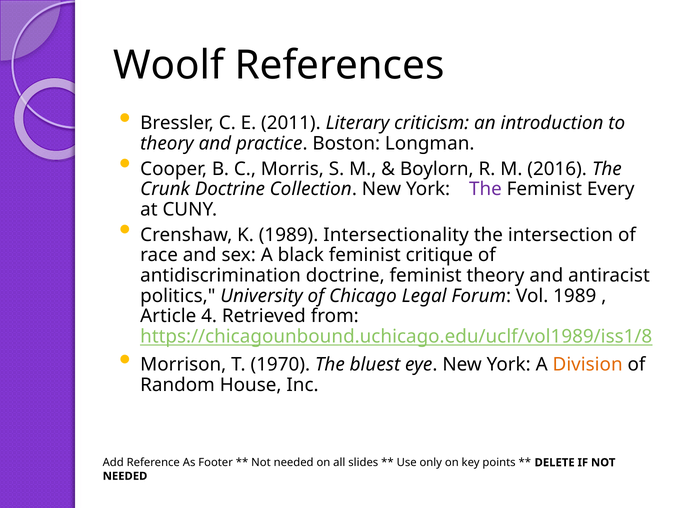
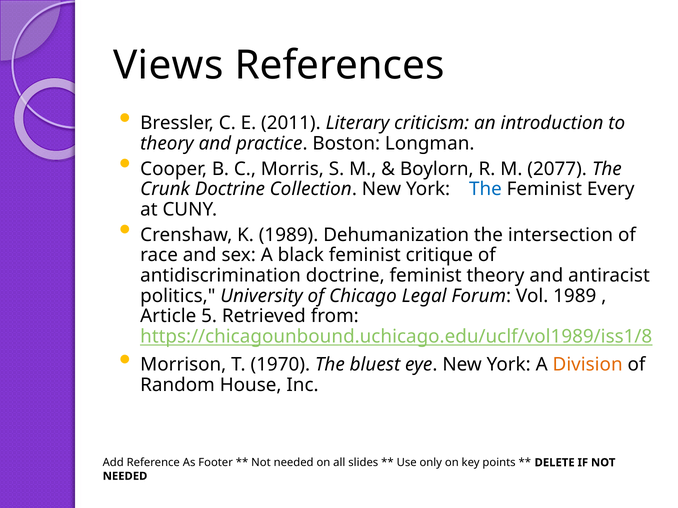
Woolf: Woolf -> Views
2016: 2016 -> 2077
The at (485, 189) colour: purple -> blue
Intersectionality: Intersectionality -> Dehumanization
4: 4 -> 5
